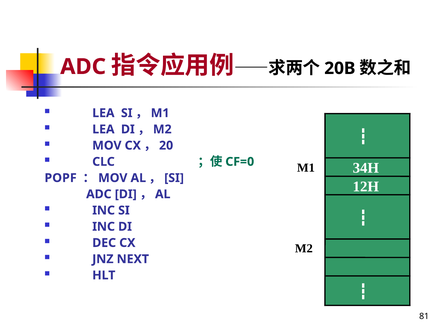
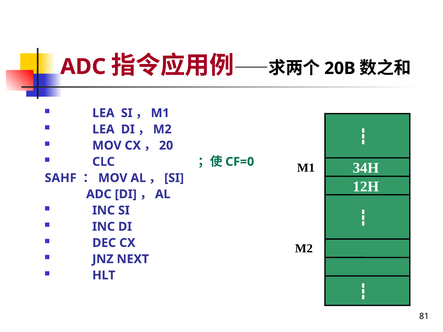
POPF: POPF -> SAHF
